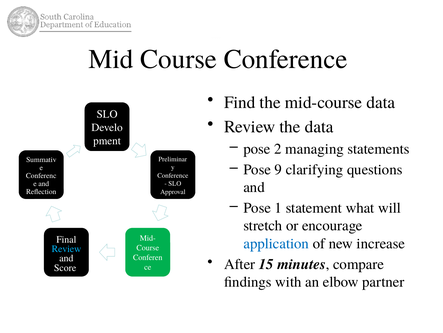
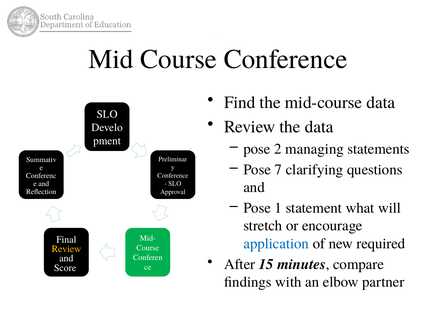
9: 9 -> 7
increase: increase -> required
Review at (66, 248) colour: light blue -> yellow
